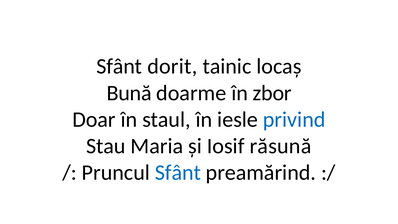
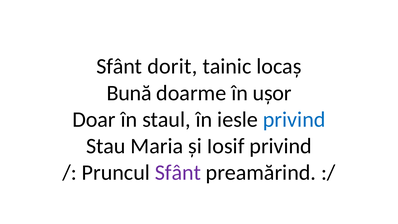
zbor: zbor -> ușor
Iosif răsună: răsună -> privind
Sfânt at (178, 172) colour: blue -> purple
